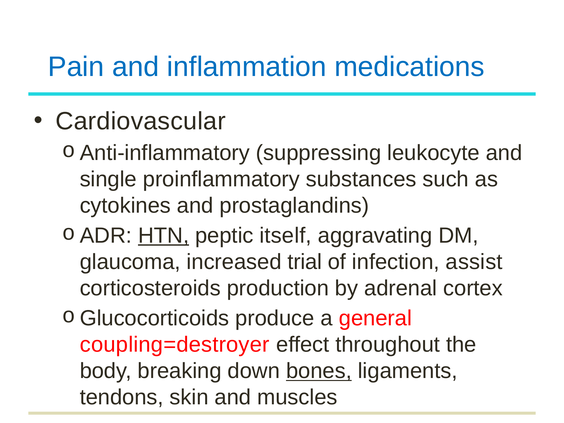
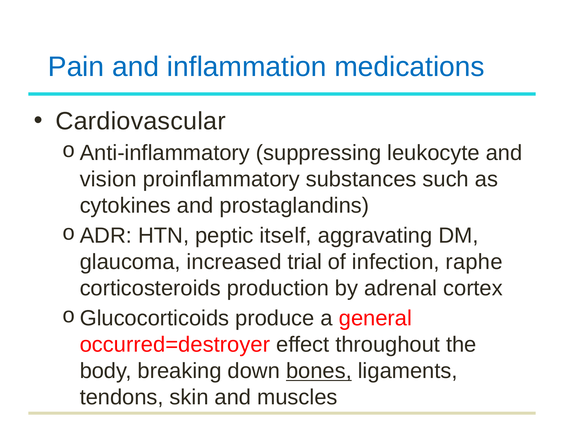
single: single -> vision
HTN underline: present -> none
assist: assist -> raphe
coupling=destroyer: coupling=destroyer -> occurred=destroyer
